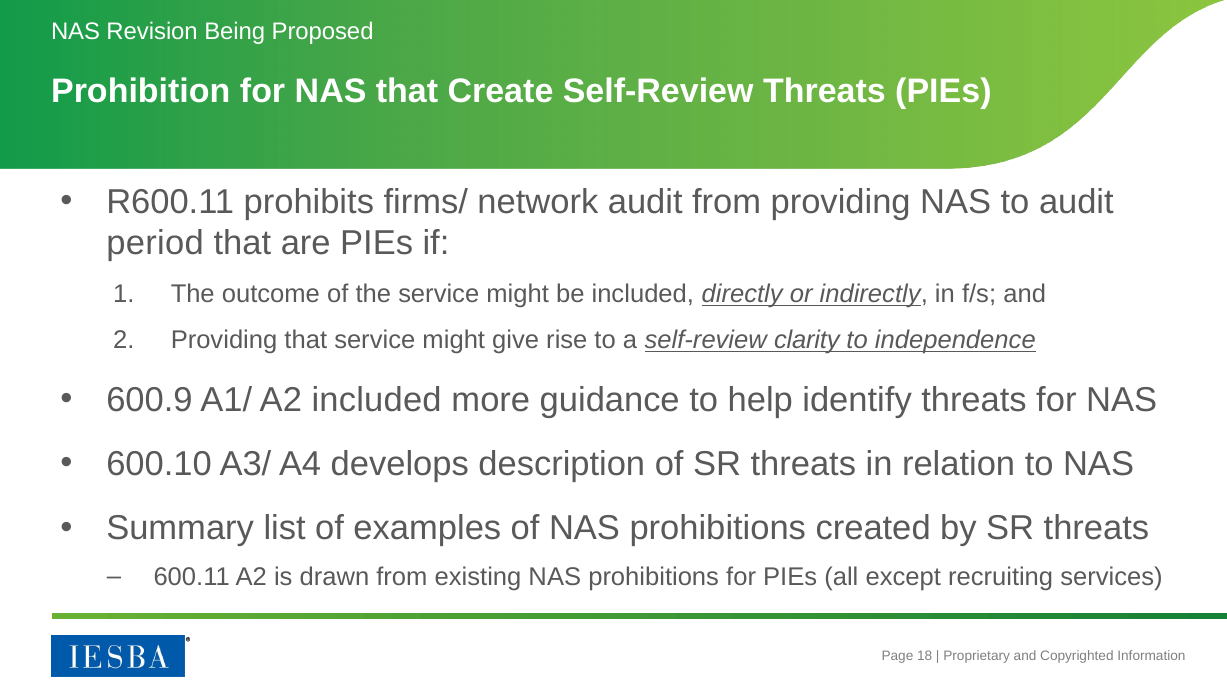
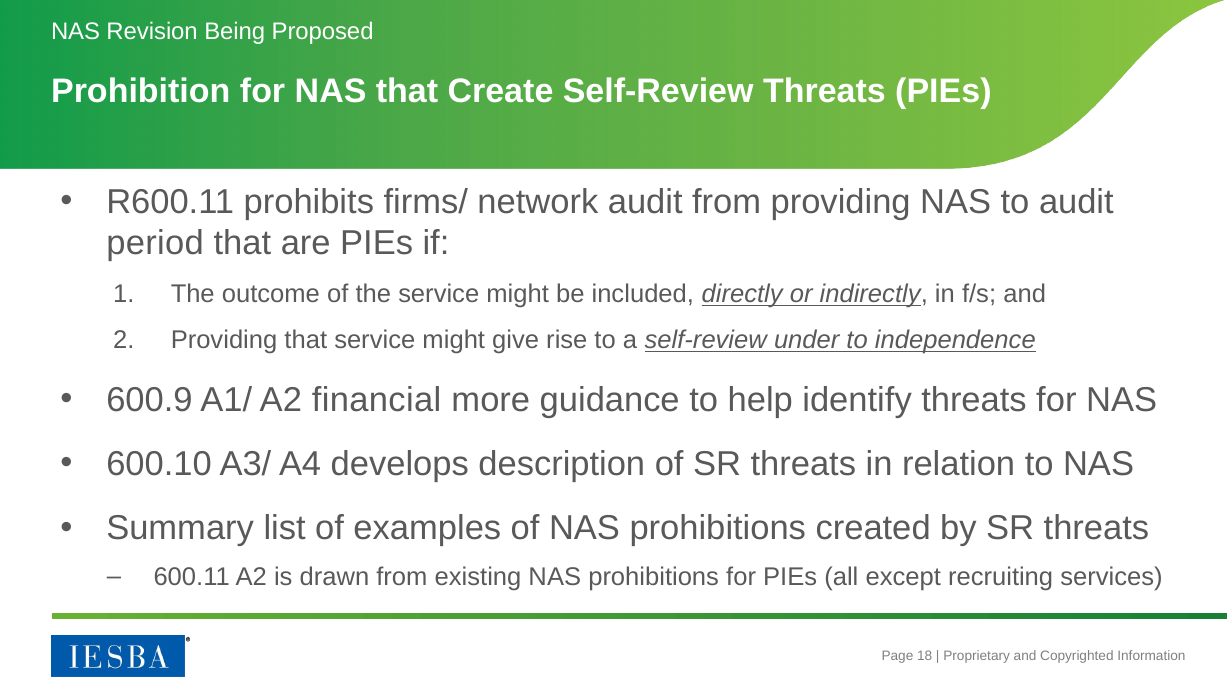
clarity: clarity -> under
A2 included: included -> financial
